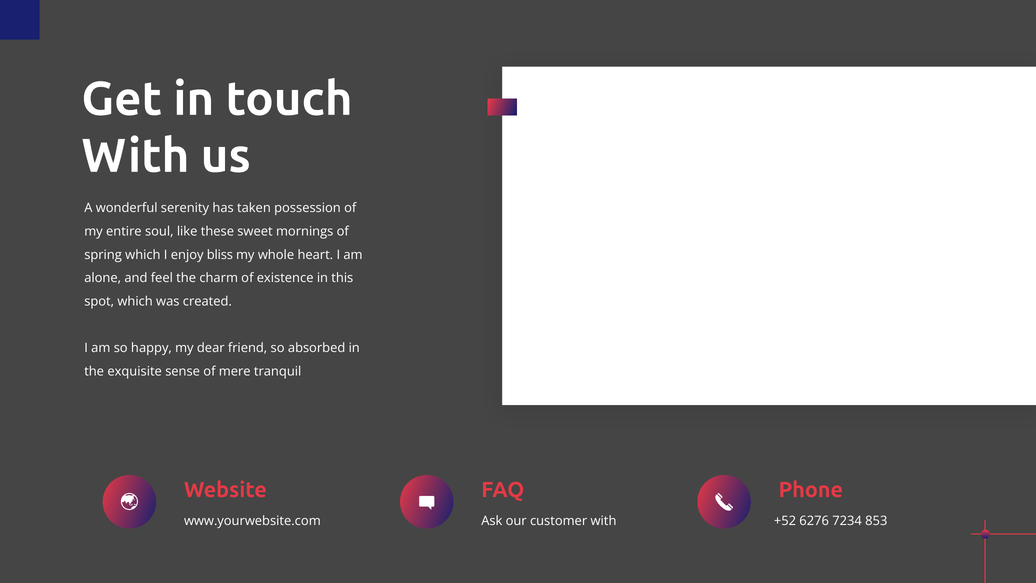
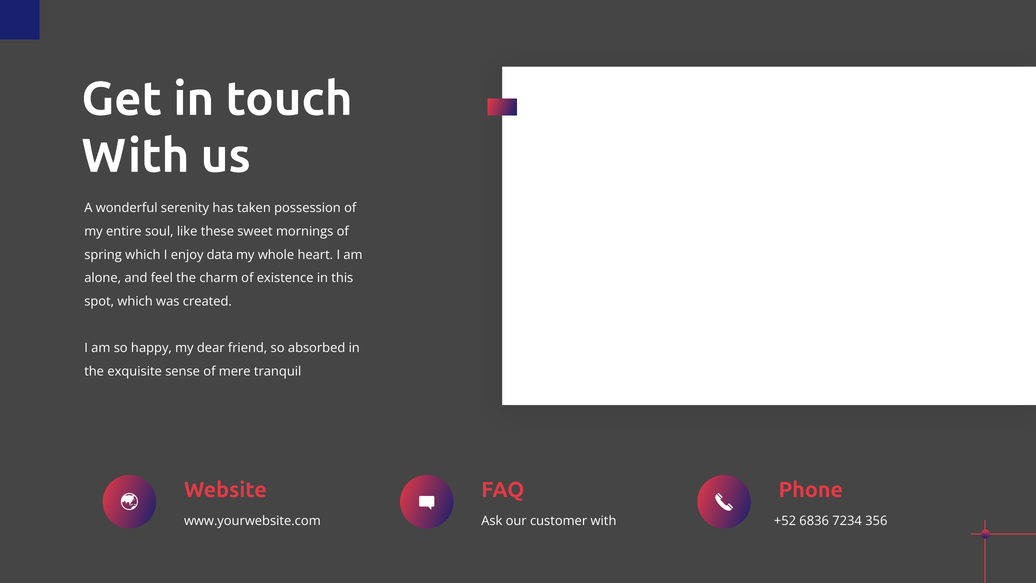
bliss: bliss -> data
6276: 6276 -> 6836
853: 853 -> 356
